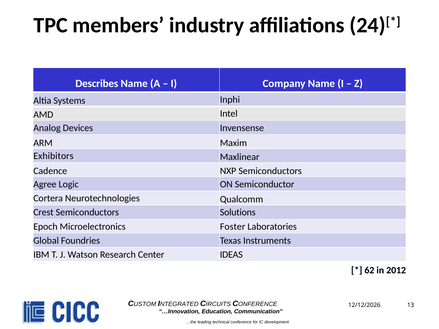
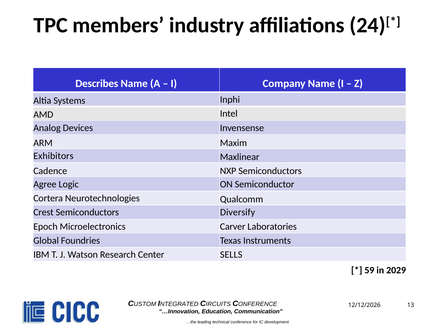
Solutions: Solutions -> Diversify
Foster: Foster -> Carver
IDEAS: IDEAS -> SELLS
62: 62 -> 59
2012: 2012 -> 2029
